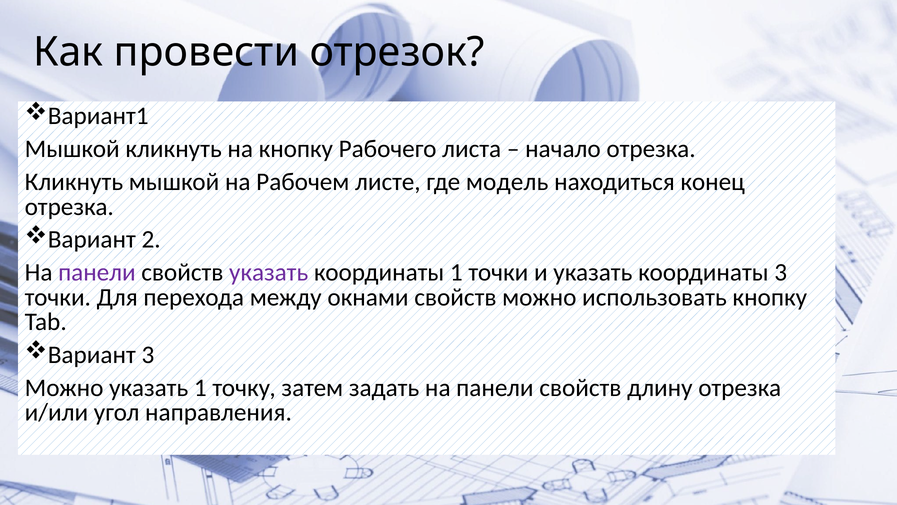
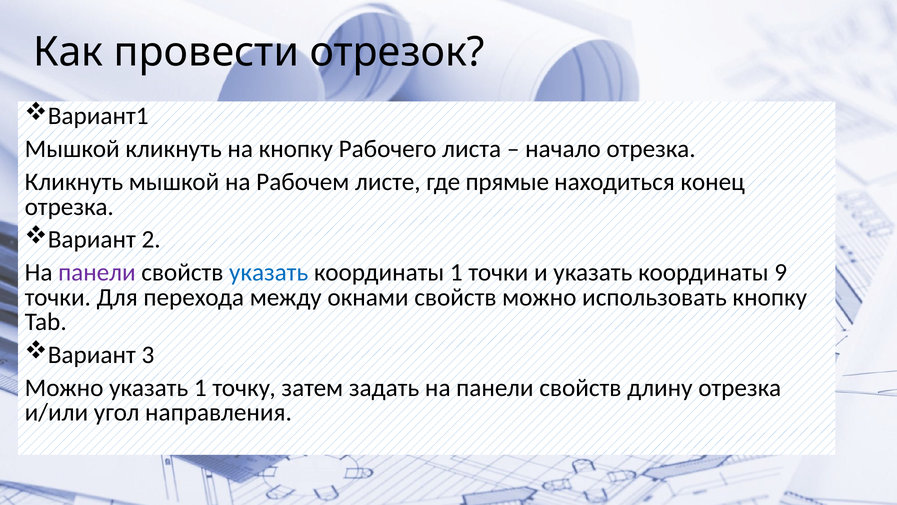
модель: модель -> прямые
указать at (269, 272) colour: purple -> blue
координаты 3: 3 -> 9
